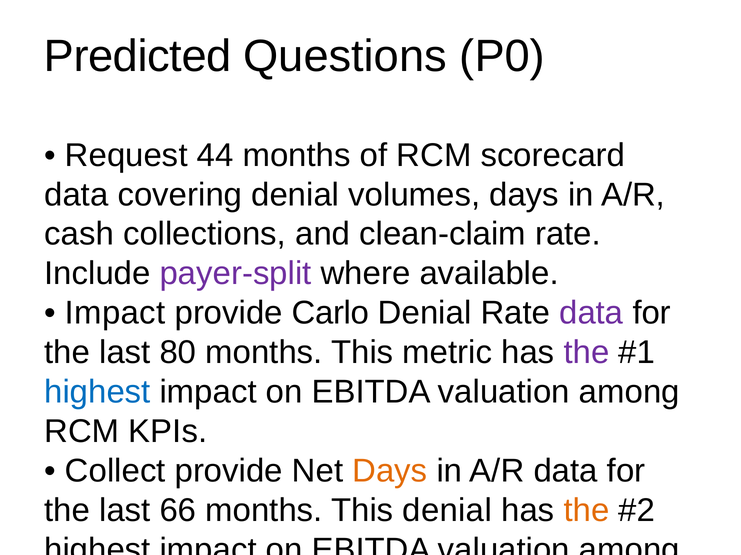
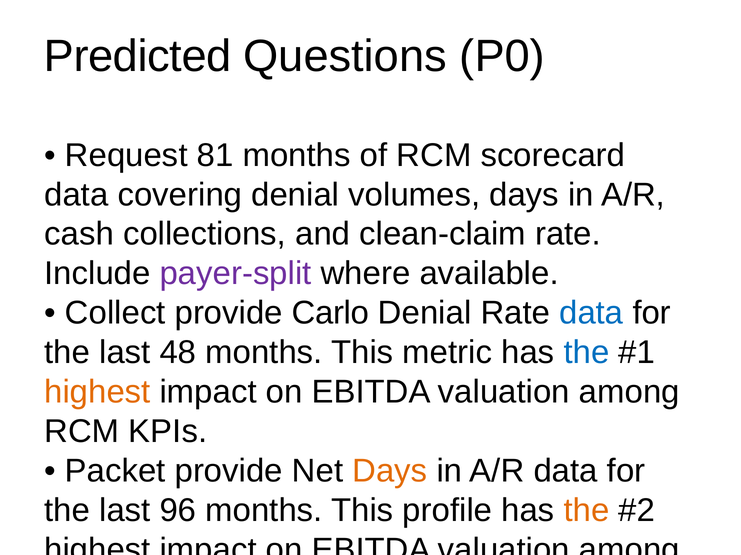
44: 44 -> 81
Impact at (115, 314): Impact -> Collect
data at (591, 314) colour: purple -> blue
80: 80 -> 48
the at (586, 353) colour: purple -> blue
highest at (97, 393) colour: blue -> orange
Collect at (115, 472): Collect -> Packet
66: 66 -> 96
This denial: denial -> profile
